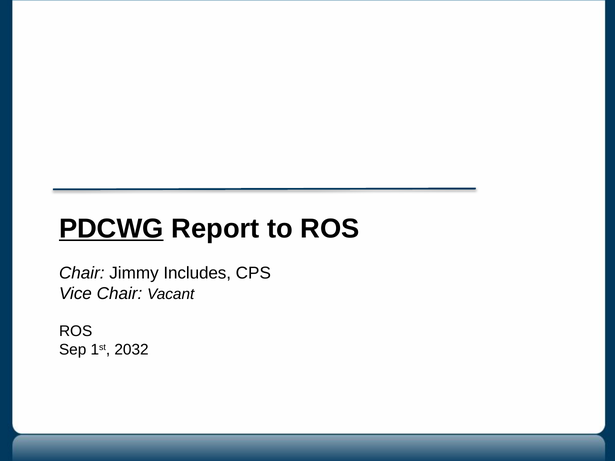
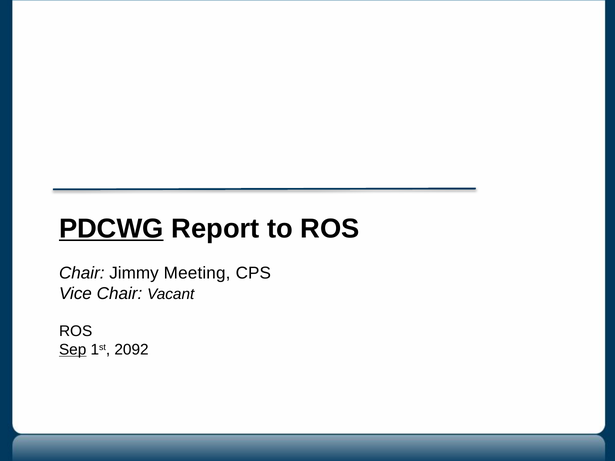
Includes: Includes -> Meeting
Sep underline: none -> present
2032: 2032 -> 2092
